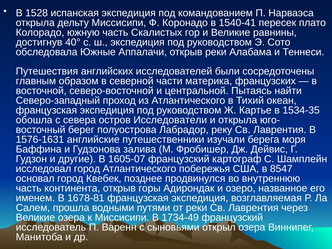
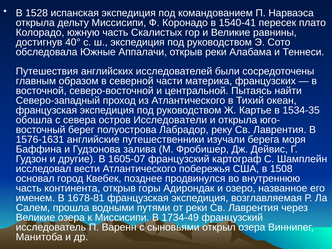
исследовал город: город -> вести
8547: 8547 -> 1508
